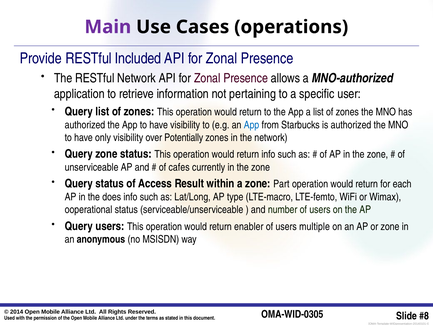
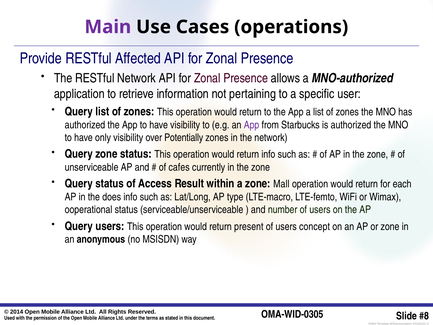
Included: Included -> Affected
App at (252, 125) colour: blue -> purple
Part: Part -> Mall
enabler: enabler -> present
multiple: multiple -> concept
